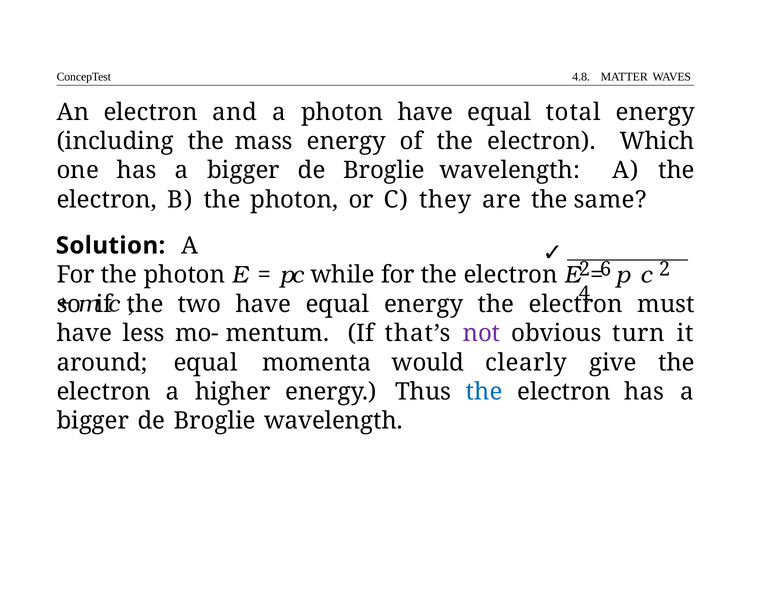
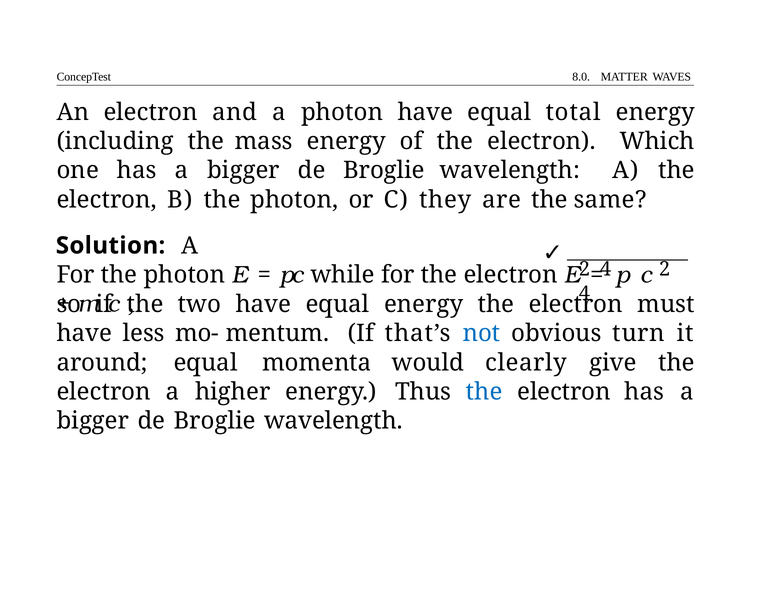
4.8: 4.8 -> 8.0
6 at (606, 269): 6 -> 4
not colour: purple -> blue
